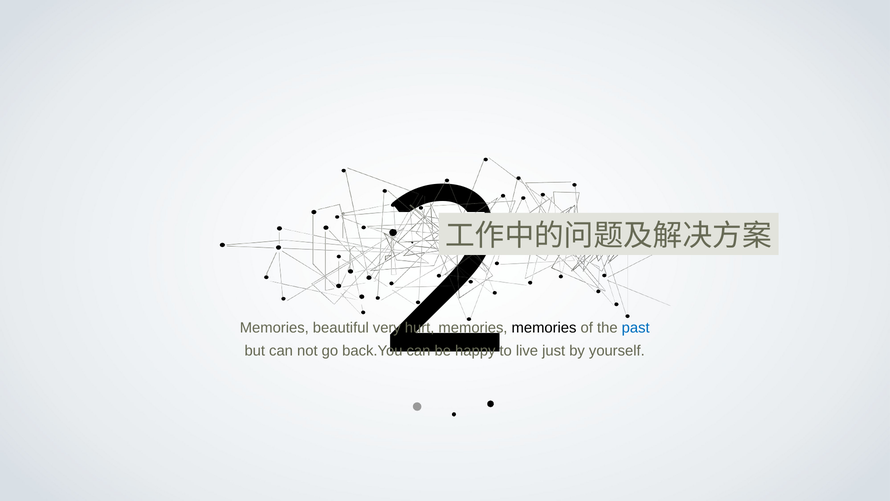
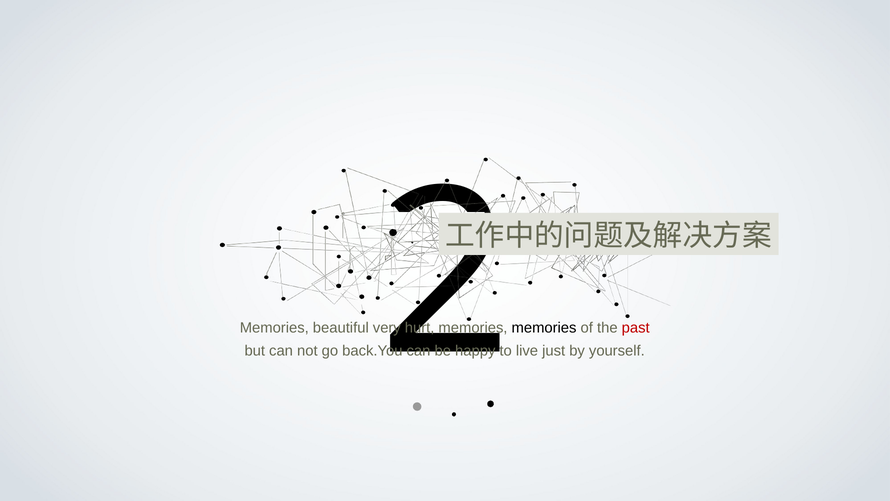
past colour: blue -> red
